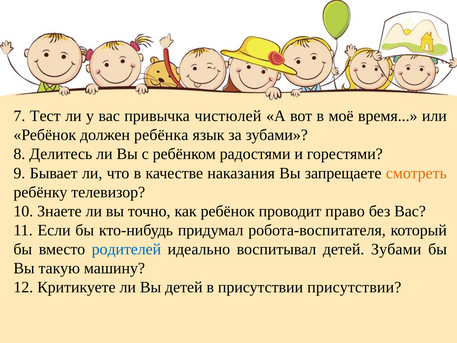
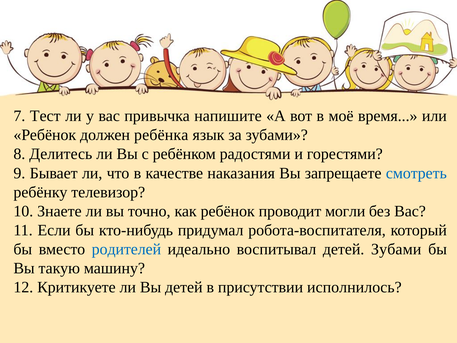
чистюлей: чистюлей -> напишите
смотреть colour: orange -> blue
право: право -> могли
присутствии присутствии: присутствии -> исполнилось
